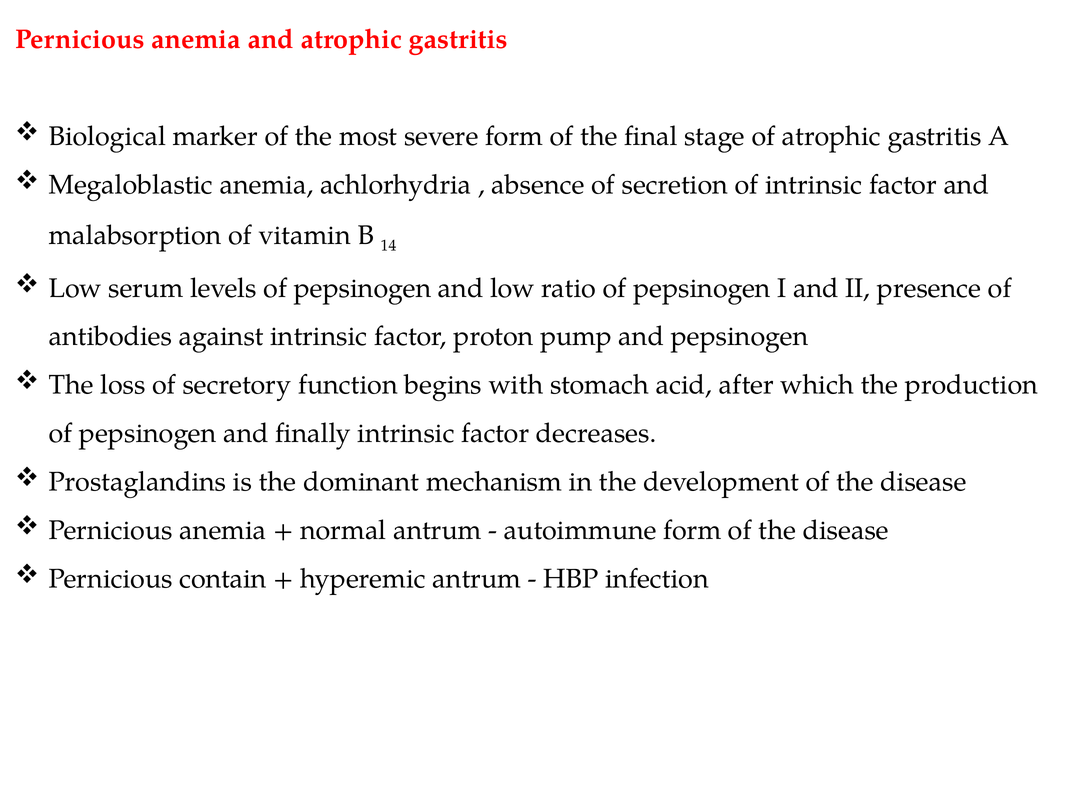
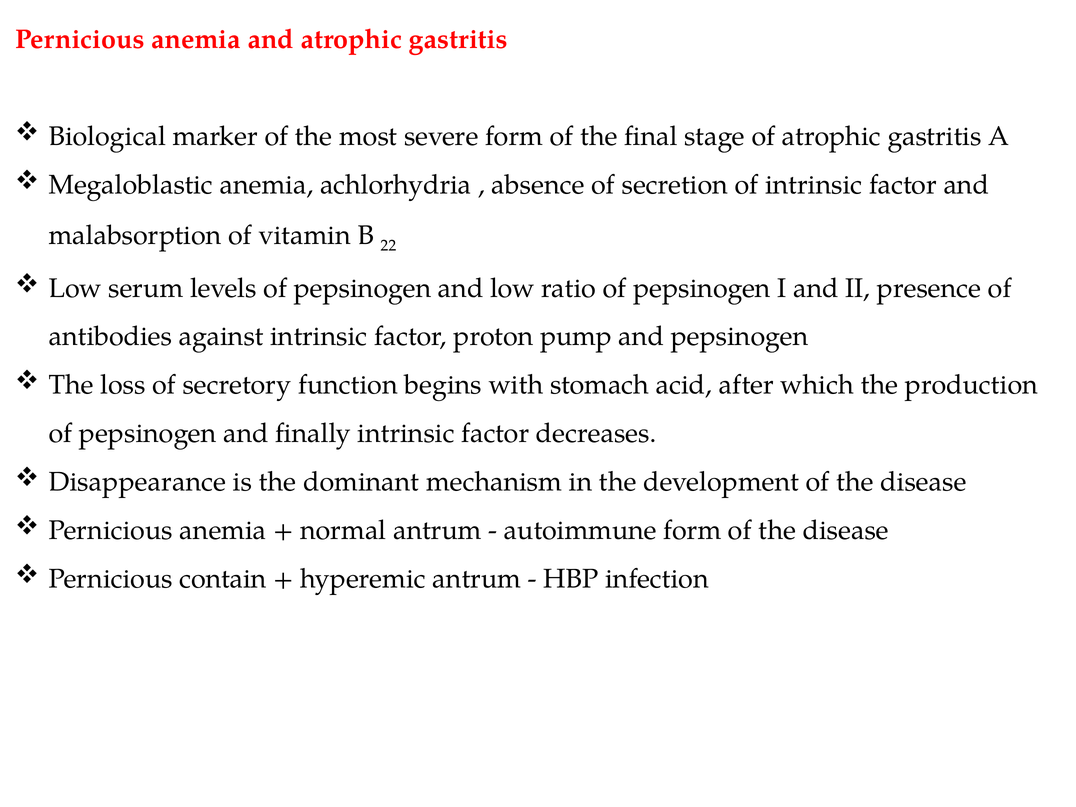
14: 14 -> 22
Prostaglandins: Prostaglandins -> Disappearance
